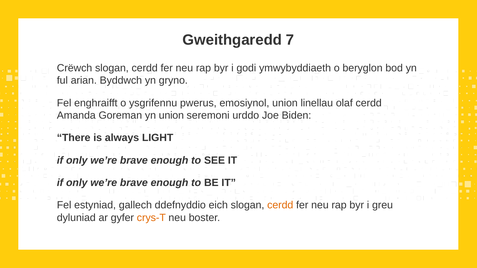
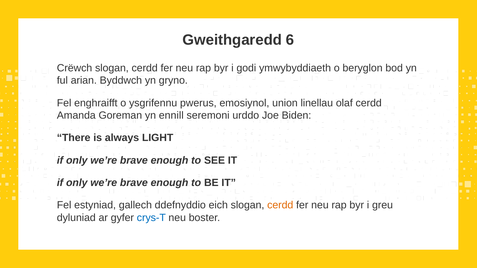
7: 7 -> 6
yn union: union -> ennill
crys-T colour: orange -> blue
